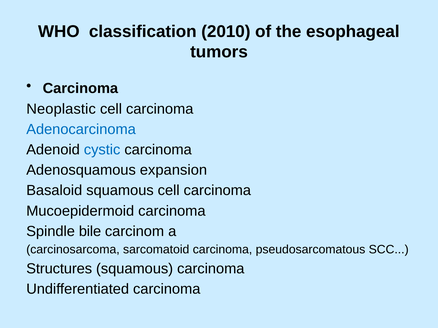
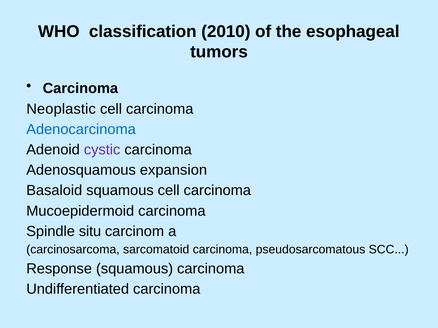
cystic colour: blue -> purple
bile: bile -> situ
Structures: Structures -> Response
